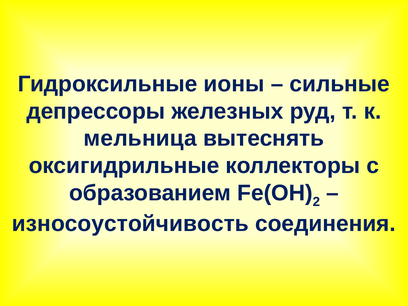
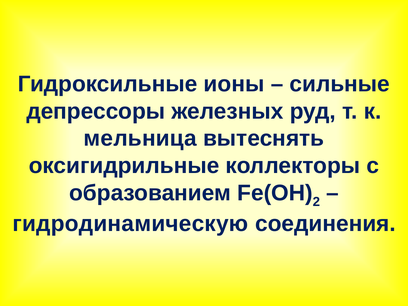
износоустойчивость: износоустойчивость -> гидродинамическую
